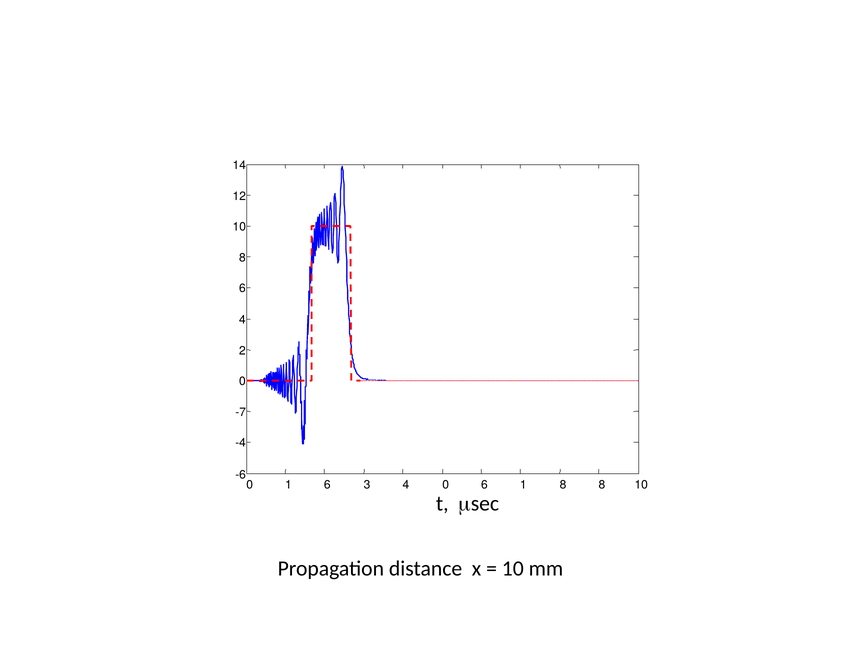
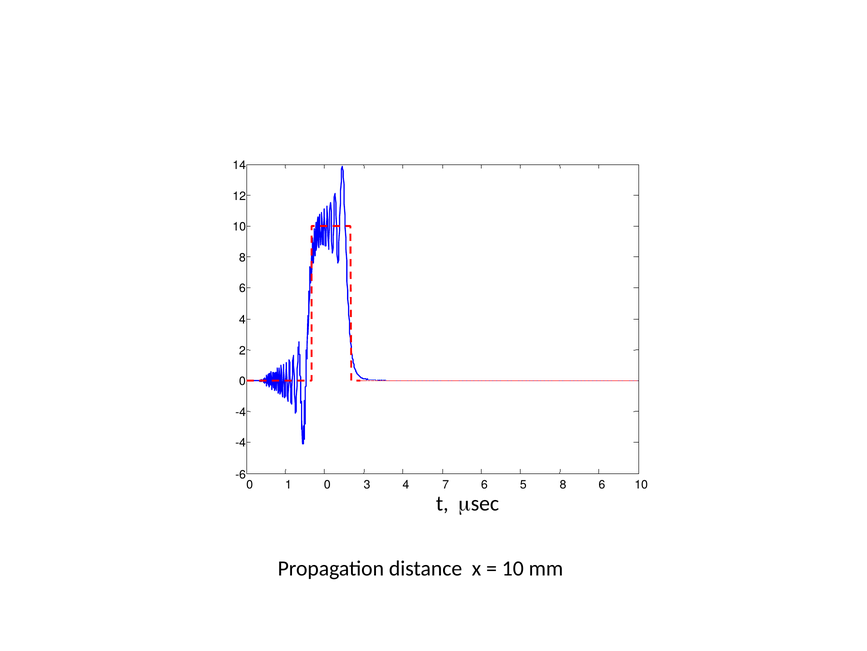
-7 at (241, 412): -7 -> -4
1 6: 6 -> 0
4 0: 0 -> 7
6 1: 1 -> 5
8 8: 8 -> 6
